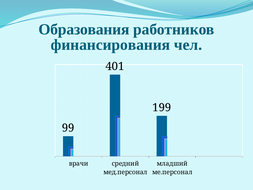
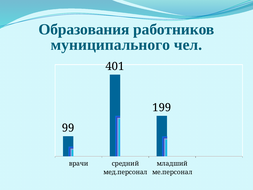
финансирования: финансирования -> муниципального
